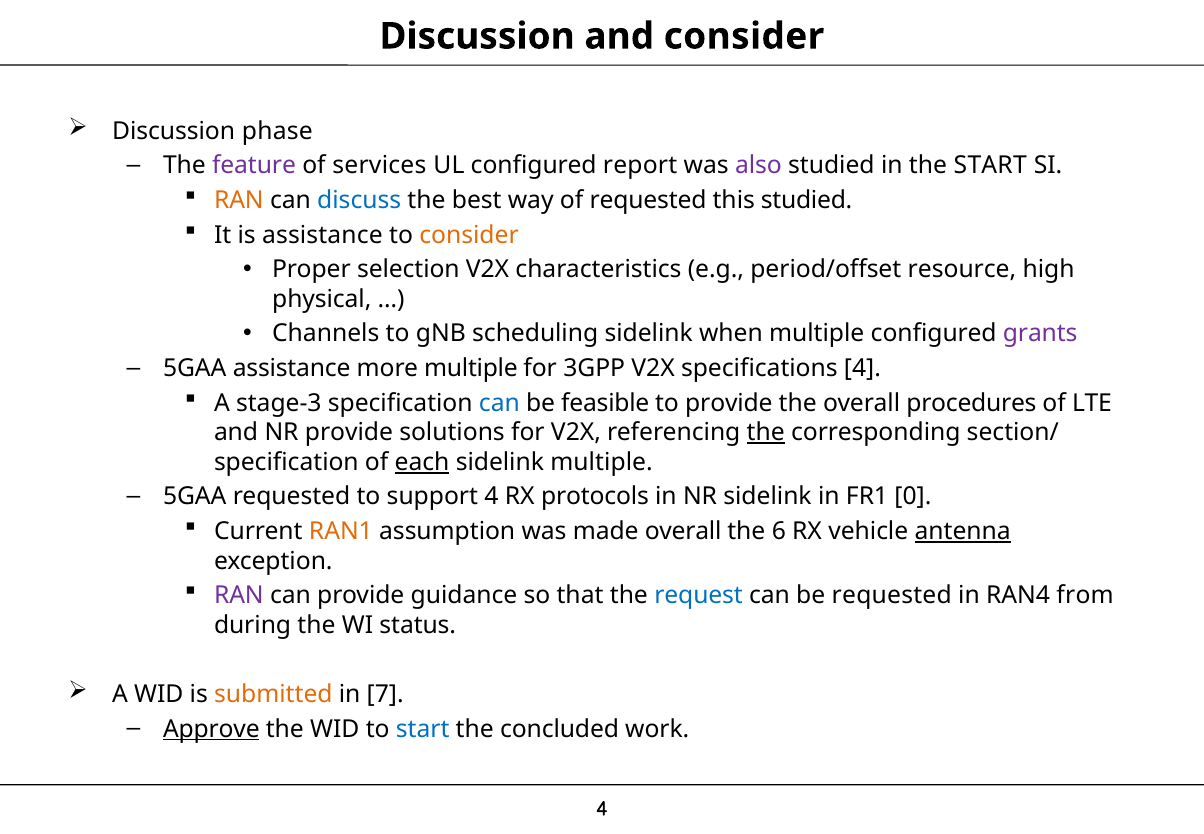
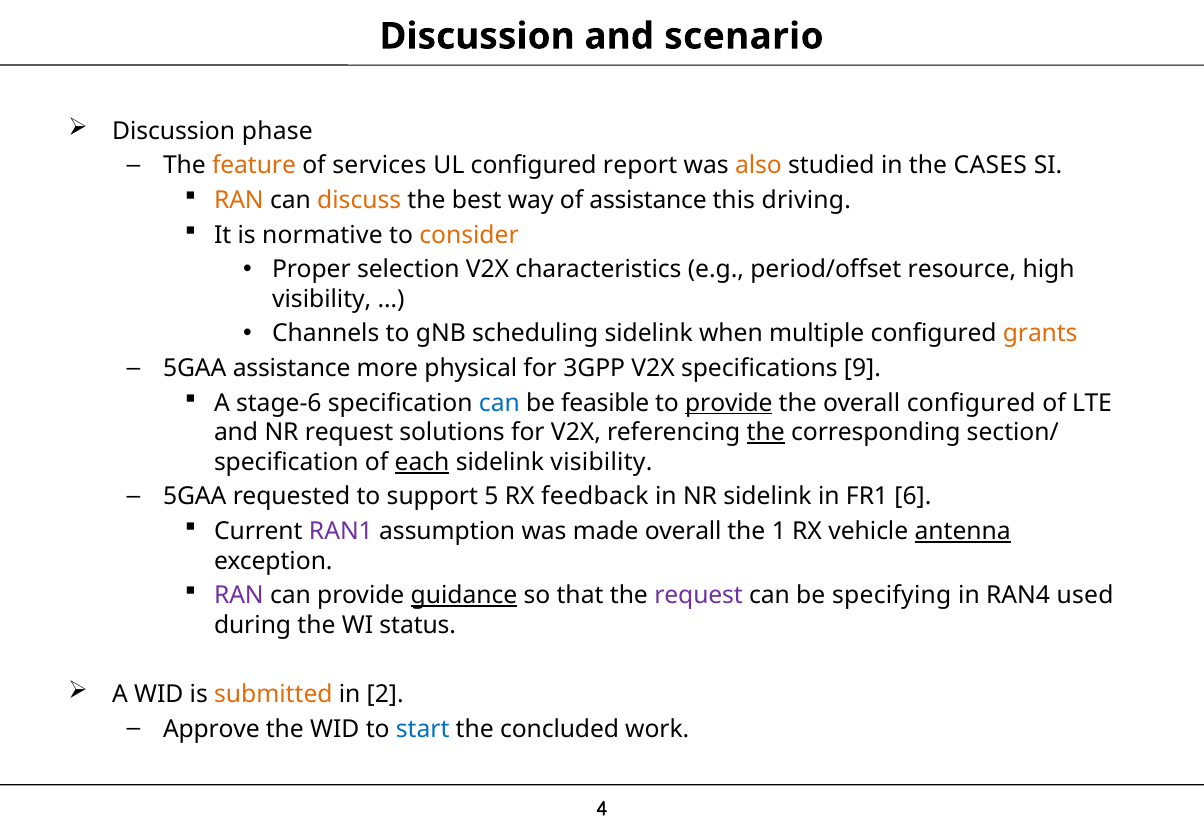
and consider: consider -> scenario
feature colour: purple -> orange
also colour: purple -> orange
the START: START -> CASES
discuss colour: blue -> orange
of requested: requested -> assistance
this studied: studied -> driving
is assistance: assistance -> normative
physical at (322, 299): physical -> visibility
grants colour: purple -> orange
more multiple: multiple -> physical
specifications 4: 4 -> 9
stage-3: stage-3 -> stage-6
provide at (729, 403) underline: none -> present
overall procedures: procedures -> configured
NR provide: provide -> request
sidelink multiple: multiple -> visibility
support 4: 4 -> 5
protocols: protocols -> feedback
0: 0 -> 6
RAN1 colour: orange -> purple
6: 6 -> 1
guidance underline: none -> present
request at (699, 595) colour: blue -> purple
be requested: requested -> specifying
from: from -> used
7: 7 -> 2
Approve underline: present -> none
